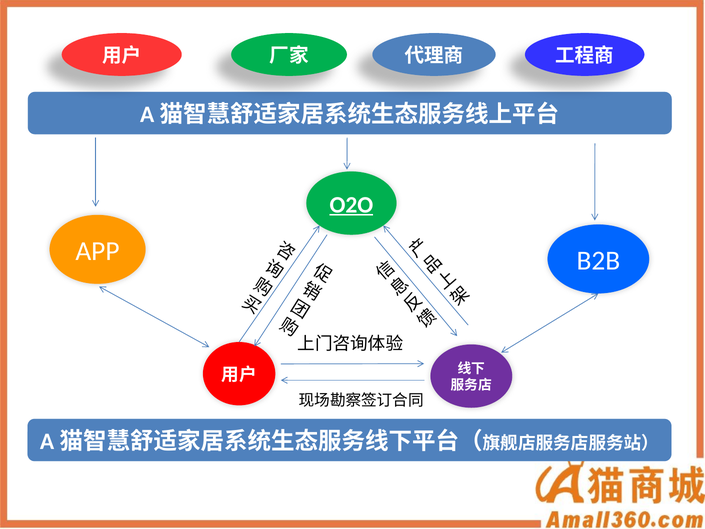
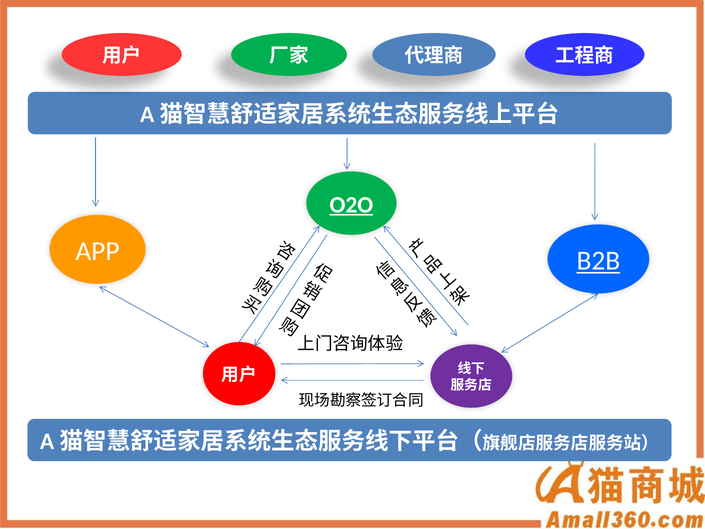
B2B underline: none -> present
